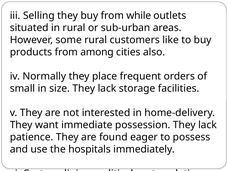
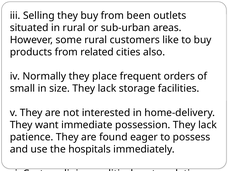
while: while -> been
among: among -> related
